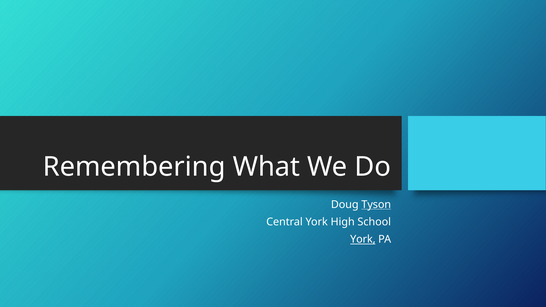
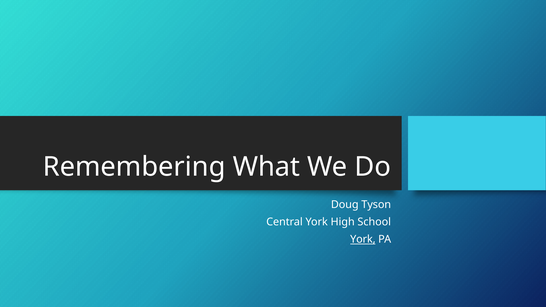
Tyson underline: present -> none
